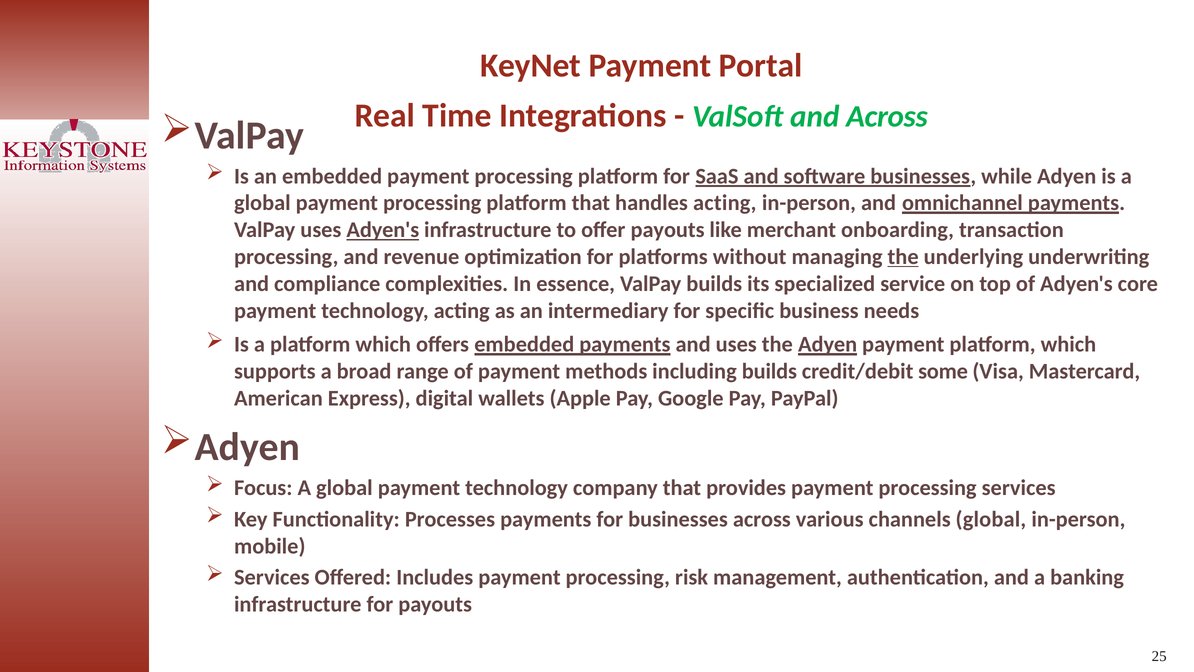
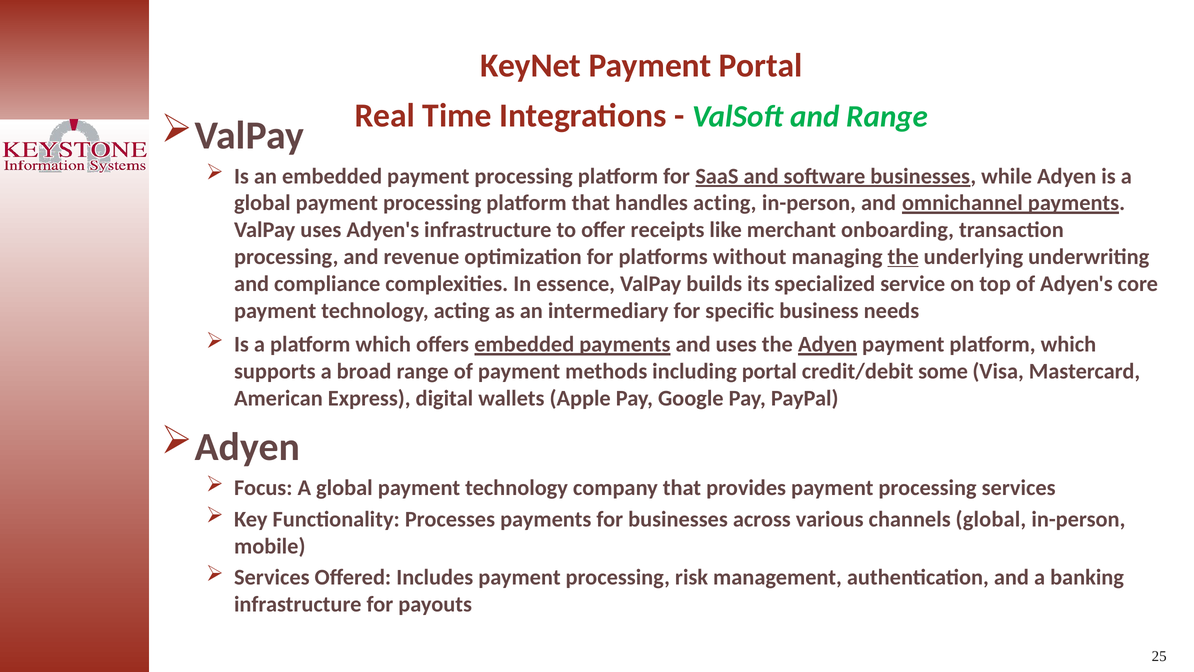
and Across: Across -> Range
Adyen's at (383, 230) underline: present -> none
offer payouts: payouts -> receipts
including builds: builds -> portal
